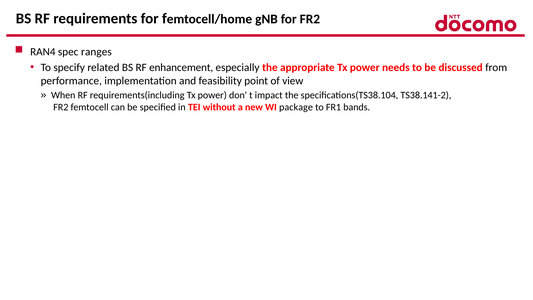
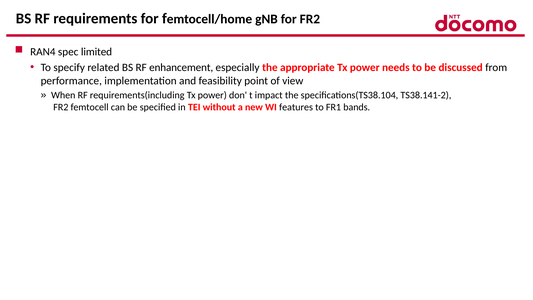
ranges: ranges -> limited
package: package -> features
